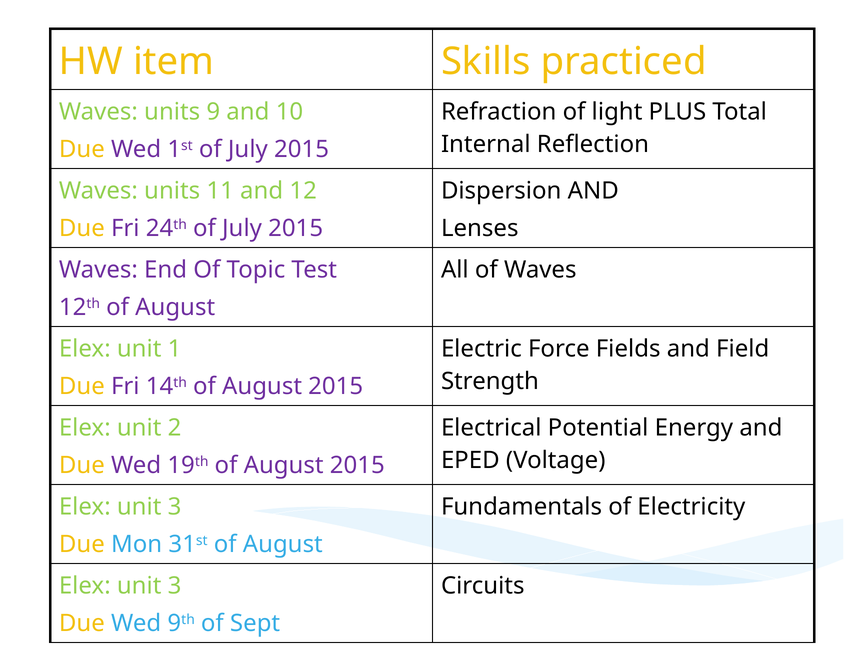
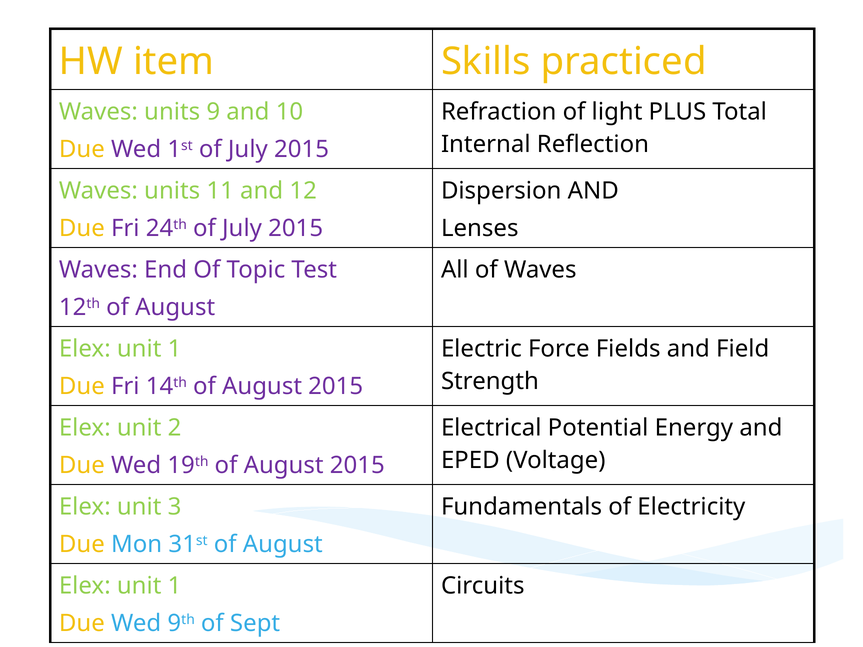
3 at (175, 586): 3 -> 1
